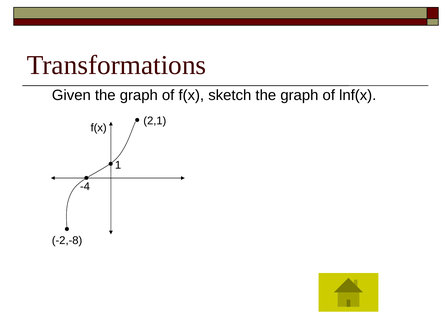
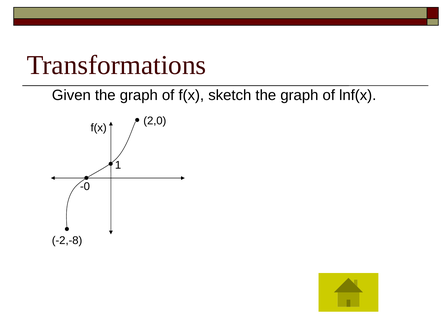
2,1: 2,1 -> 2,0
-4: -4 -> -0
